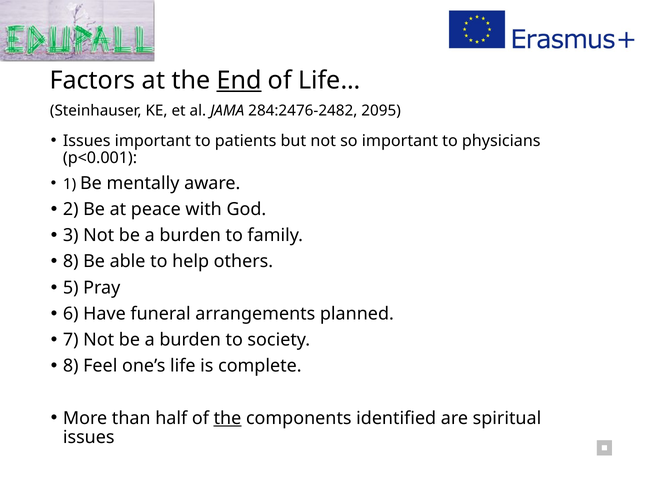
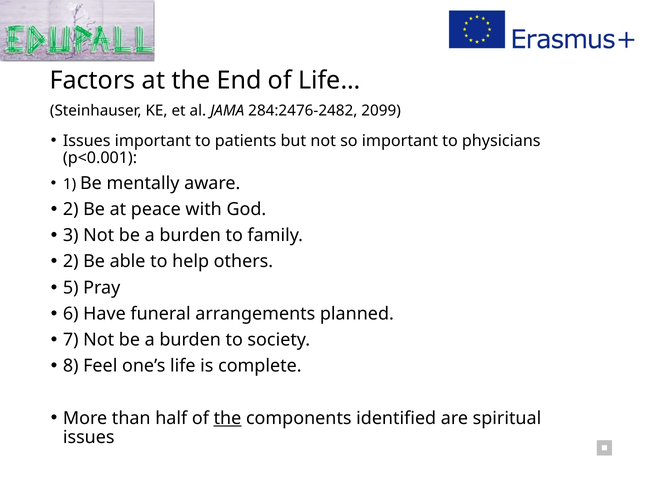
End underline: present -> none
2095: 2095 -> 2099
8 at (71, 261): 8 -> 2
